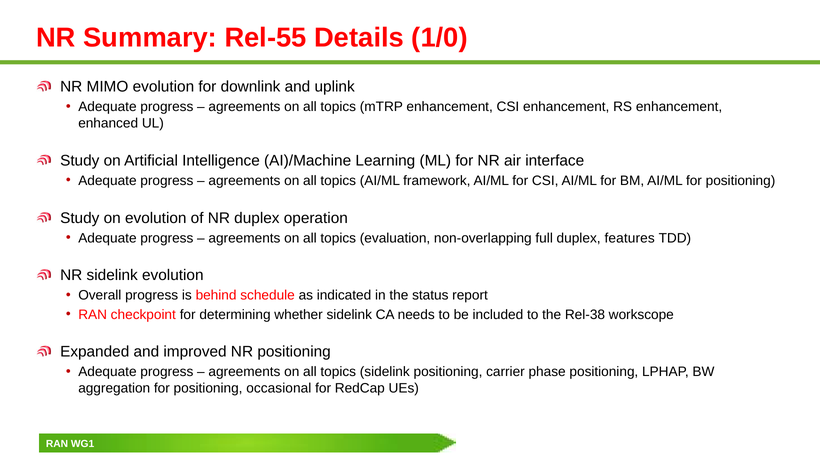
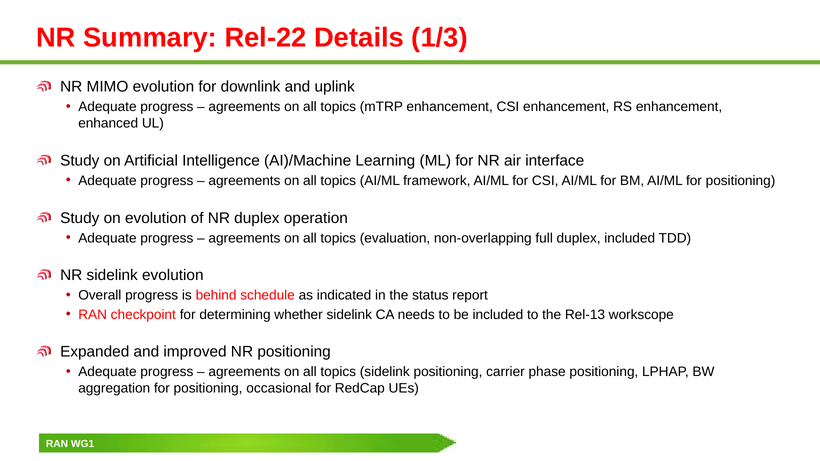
Rel-55: Rel-55 -> Rel-22
1/0: 1/0 -> 1/3
duplex features: features -> included
Rel-38: Rel-38 -> Rel-13
